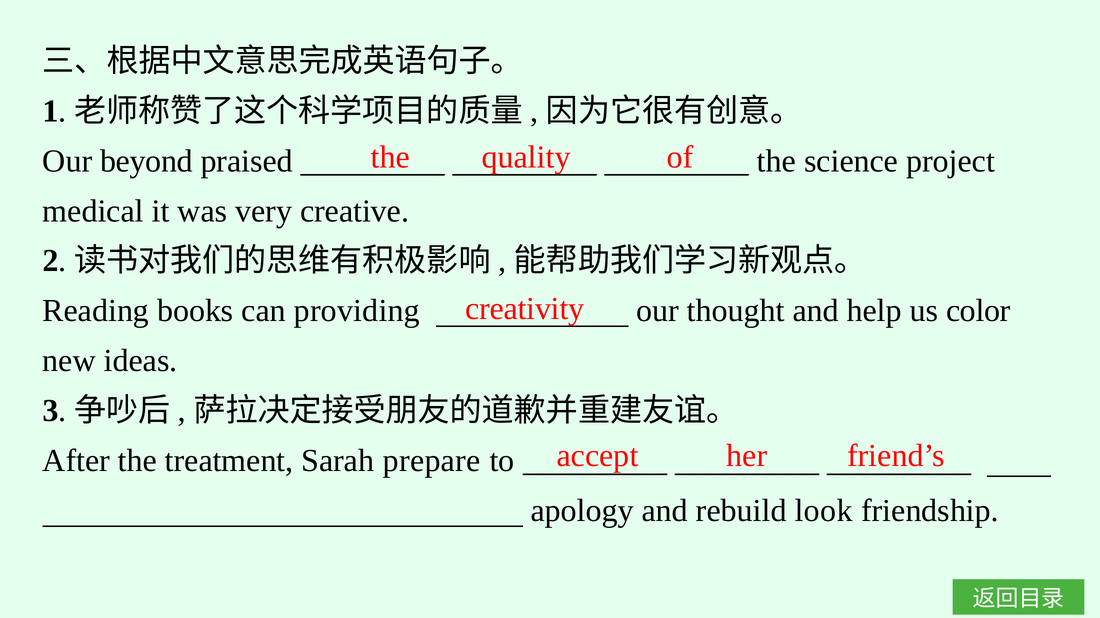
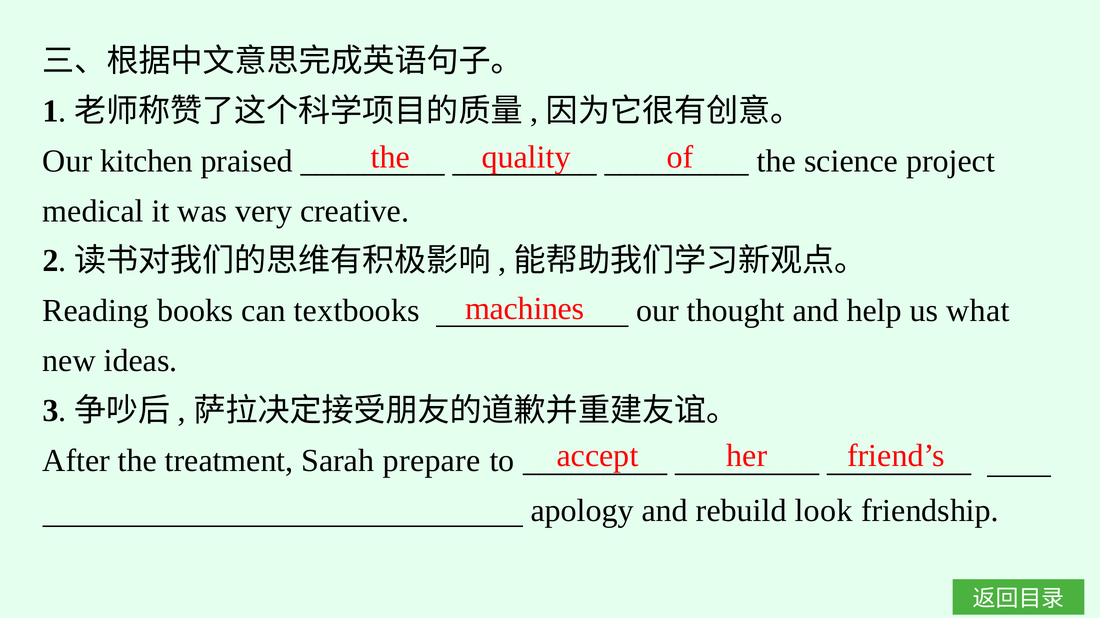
beyond: beyond -> kitchen
creativity: creativity -> machines
providing: providing -> textbooks
color: color -> what
